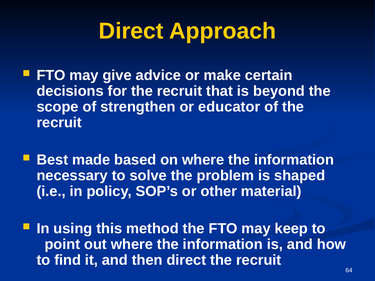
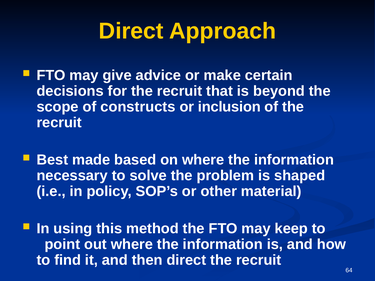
strengthen: strengthen -> constructs
educator: educator -> inclusion
